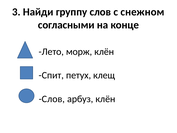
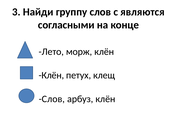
снежном: снежном -> являются
Спит at (51, 75): Спит -> Клён
